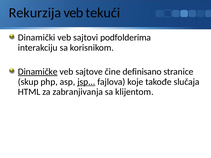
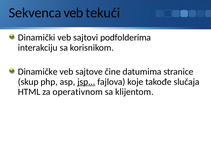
Rekurzija: Rekurzija -> Sekvenca
Dinamičke underline: present -> none
definisano: definisano -> datumima
zabranjivanja: zabranjivanja -> operativnom
